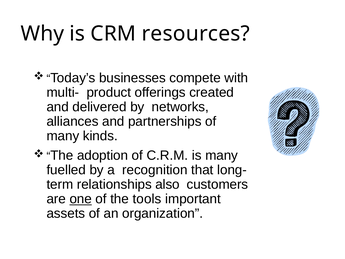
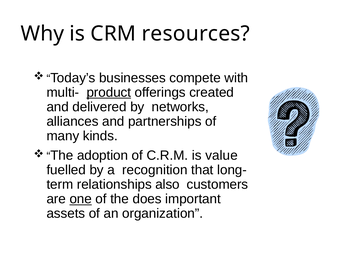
product underline: none -> present
is many: many -> value
tools: tools -> does
